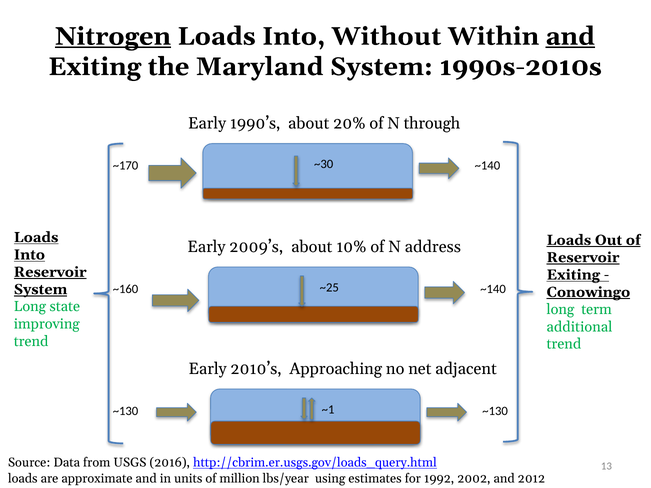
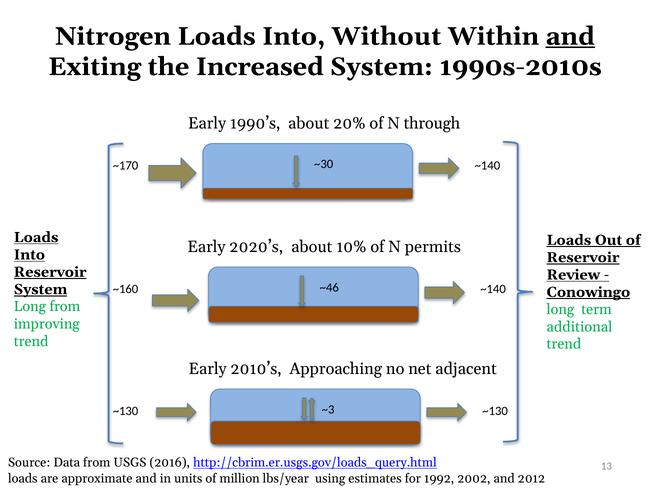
Nitrogen underline: present -> none
Maryland: Maryland -> Increased
2009’s: 2009’s -> 2020’s
address: address -> permits
Exiting at (573, 275): Exiting -> Review
~25: ~25 -> ~46
Long state: state -> from
~1: ~1 -> ~3
